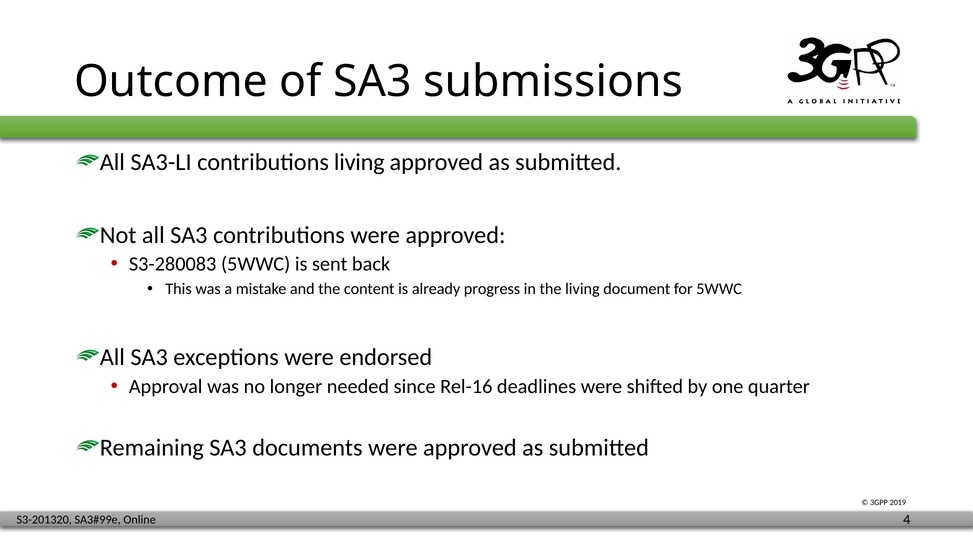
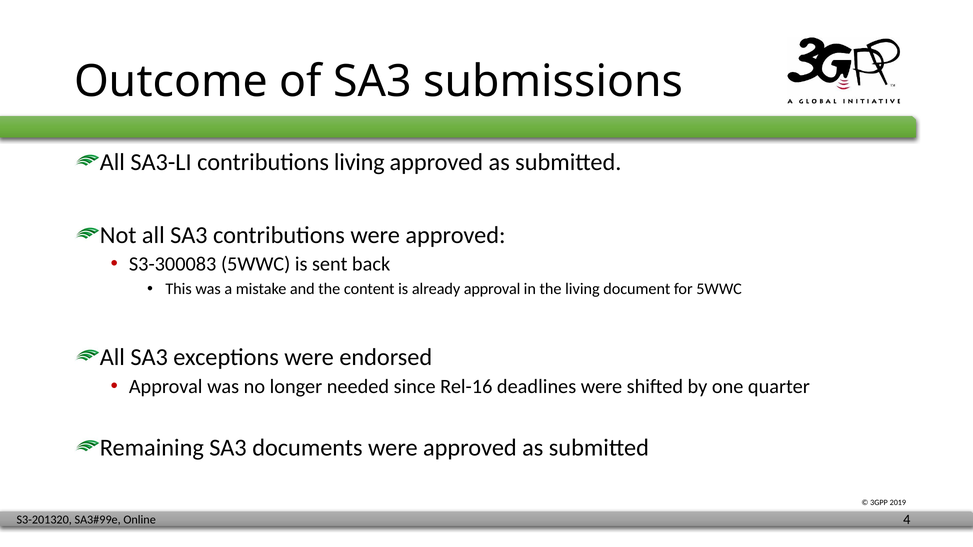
S3-280083: S3-280083 -> S3-300083
already progress: progress -> approval
